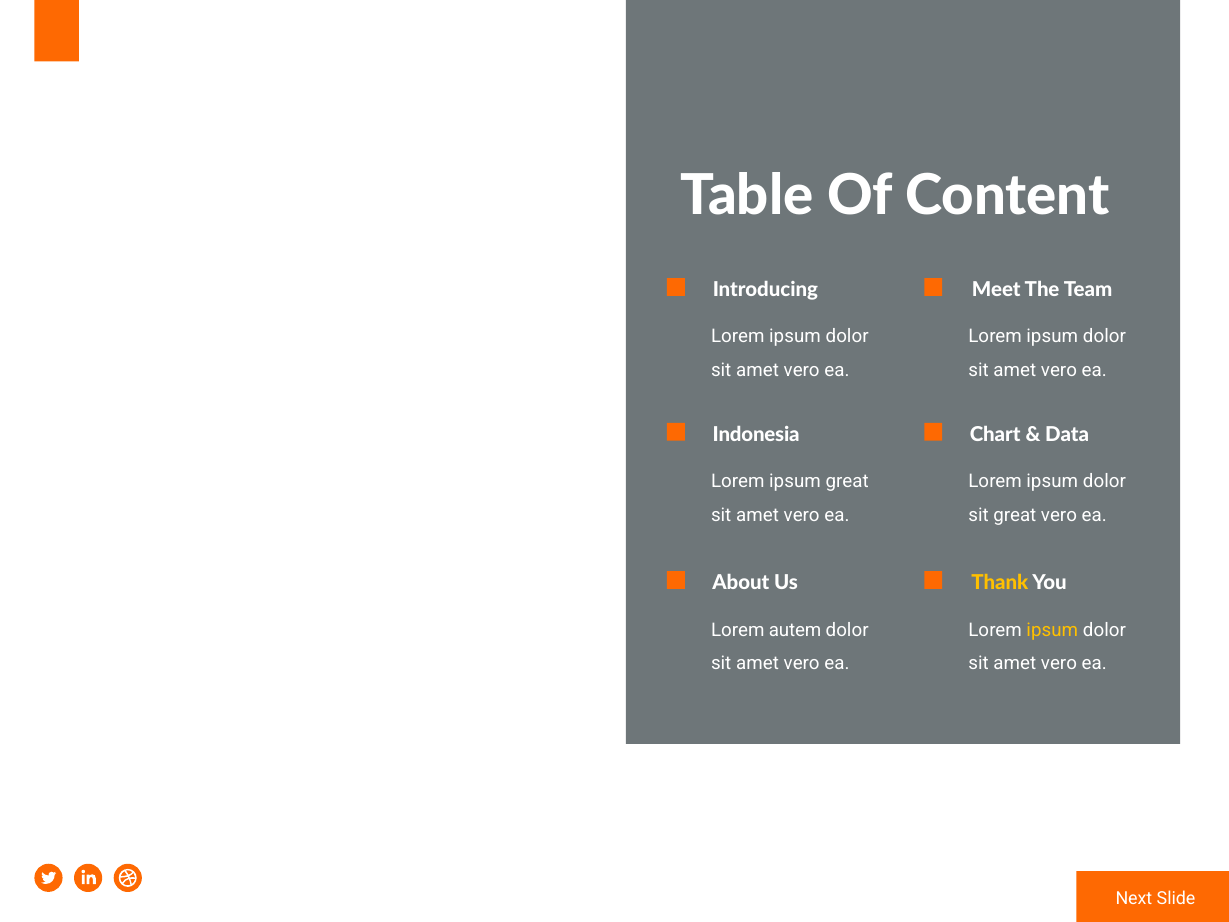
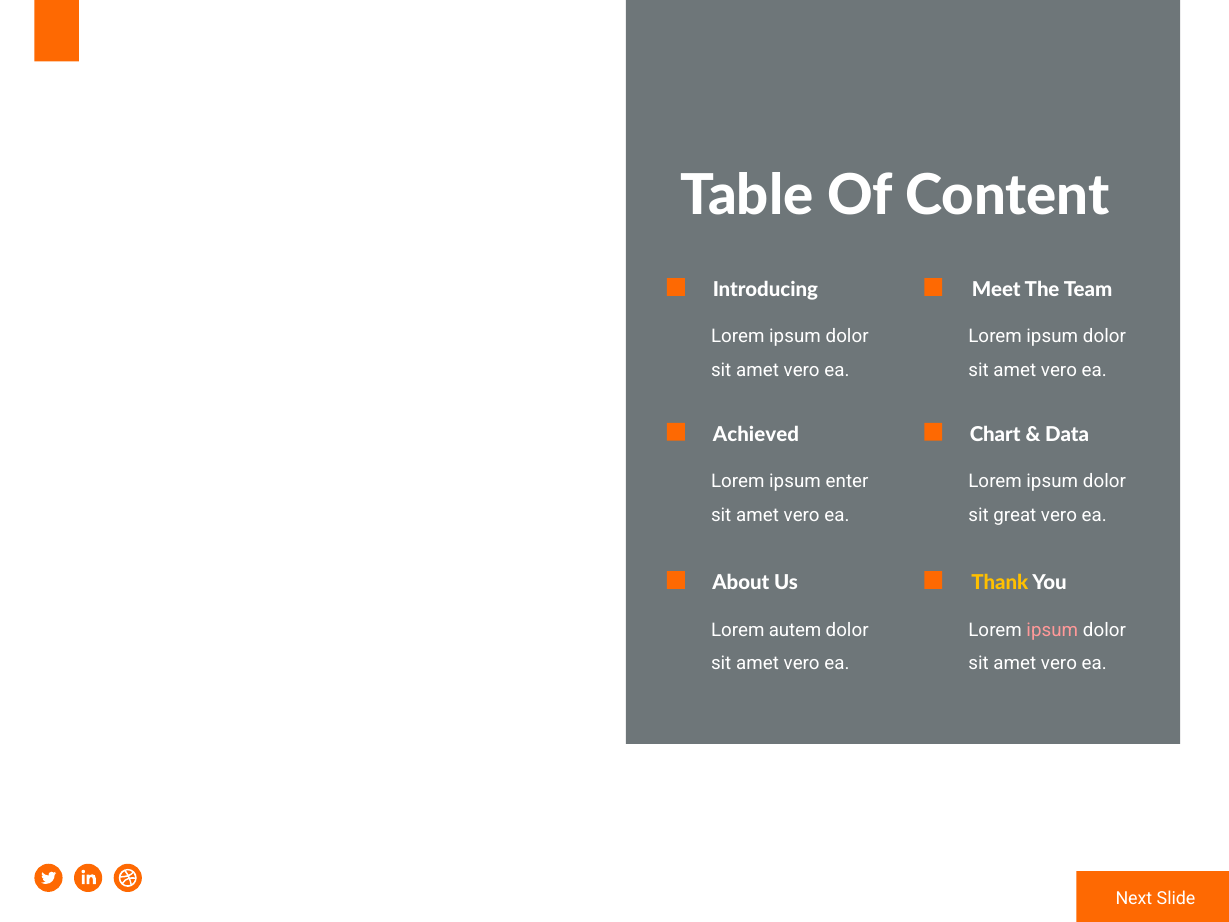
Indonesia: Indonesia -> Achieved
ipsum great: great -> enter
ipsum at (1052, 630) colour: yellow -> pink
